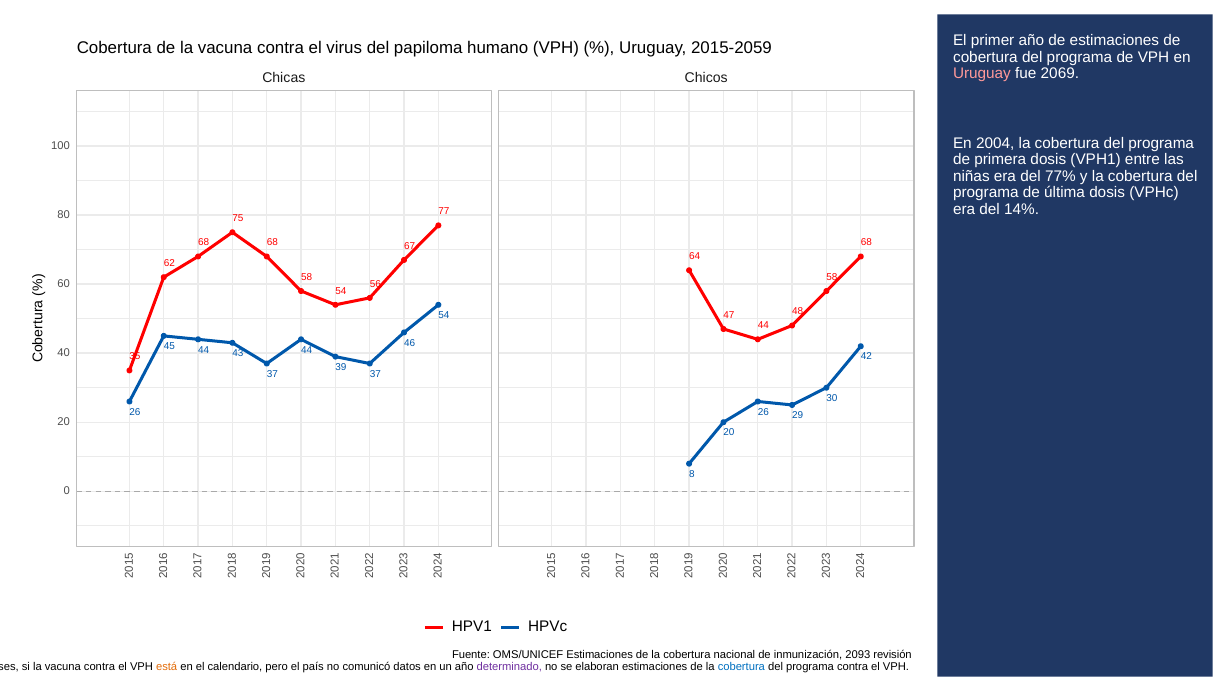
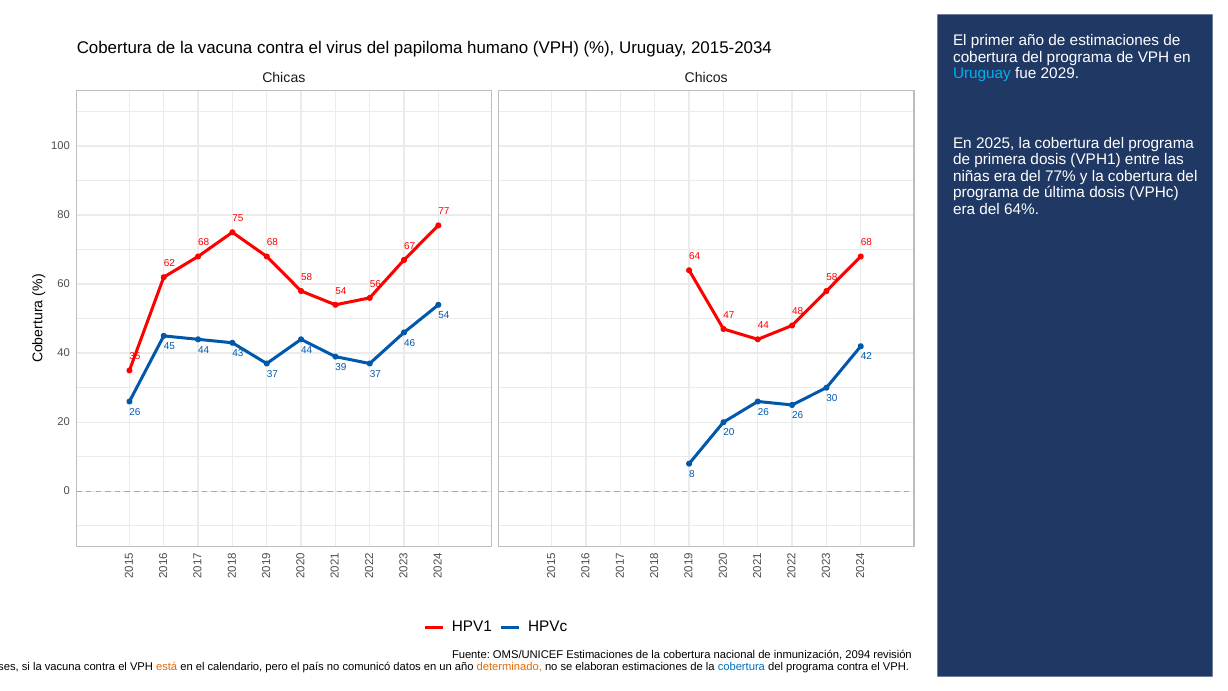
2015-2059: 2015-2059 -> 2015-2034
Uruguay at (982, 74) colour: pink -> light blue
2069: 2069 -> 2029
2004: 2004 -> 2025
14%: 14% -> 64%
26 29: 29 -> 26
2093: 2093 -> 2094
determinado colour: purple -> orange
